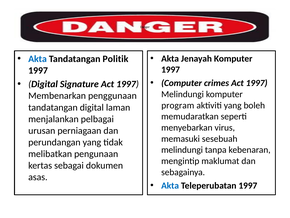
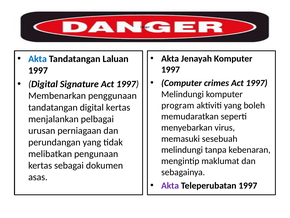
Politik: Politik -> Laluan
digital laman: laman -> kertas
Akta at (170, 185) colour: blue -> purple
